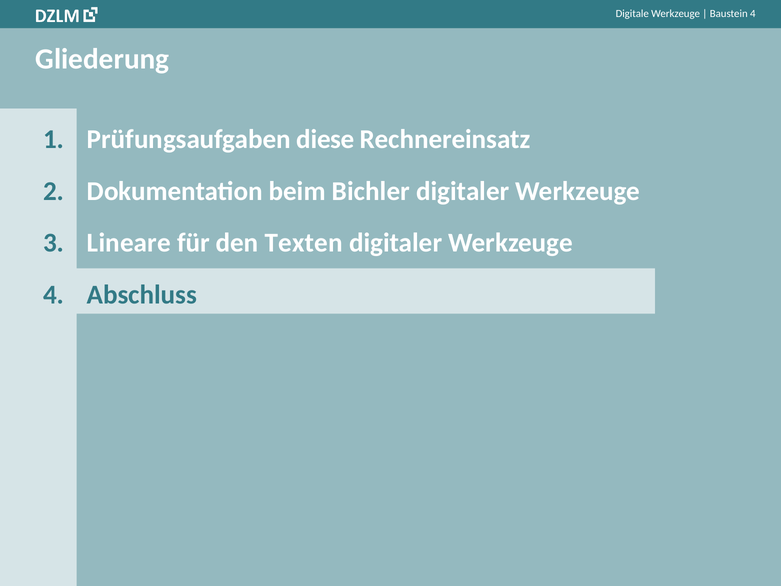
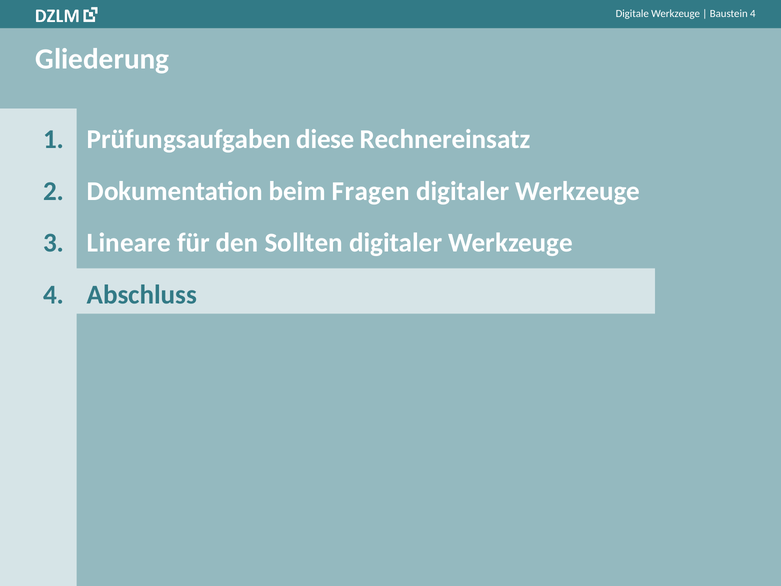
Bichler: Bichler -> Fragen
Texten: Texten -> Sollten
